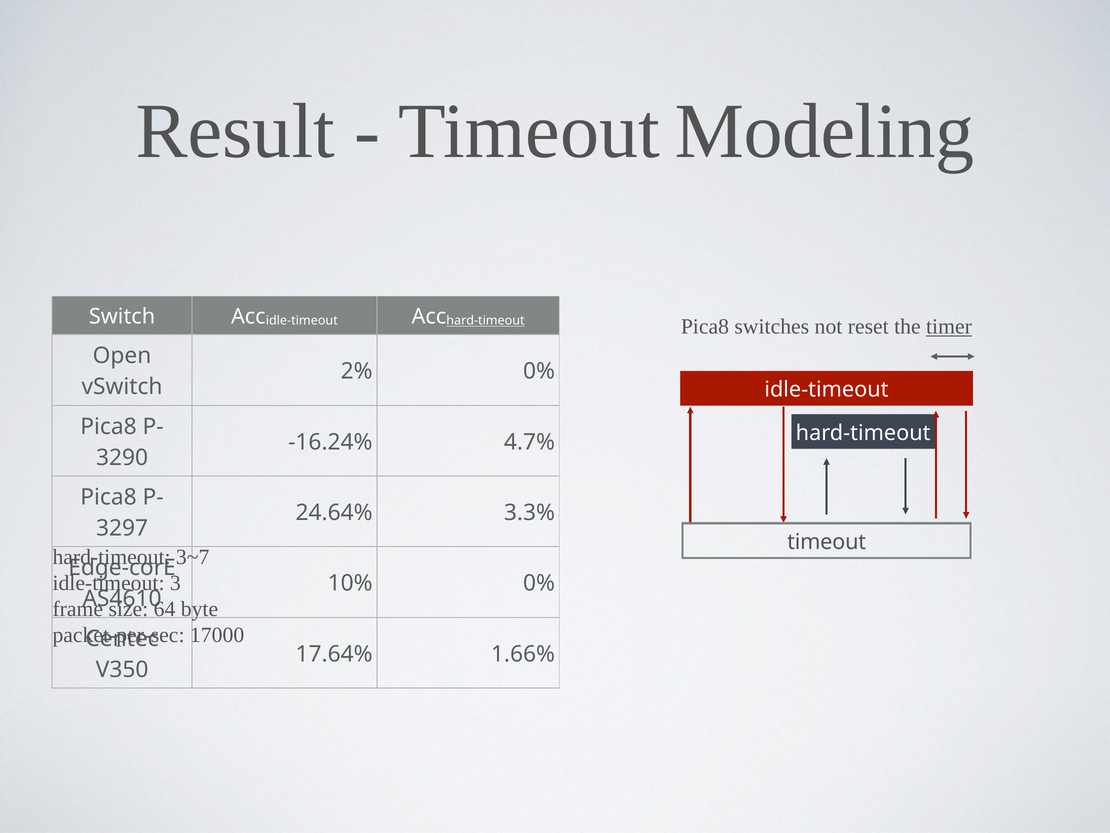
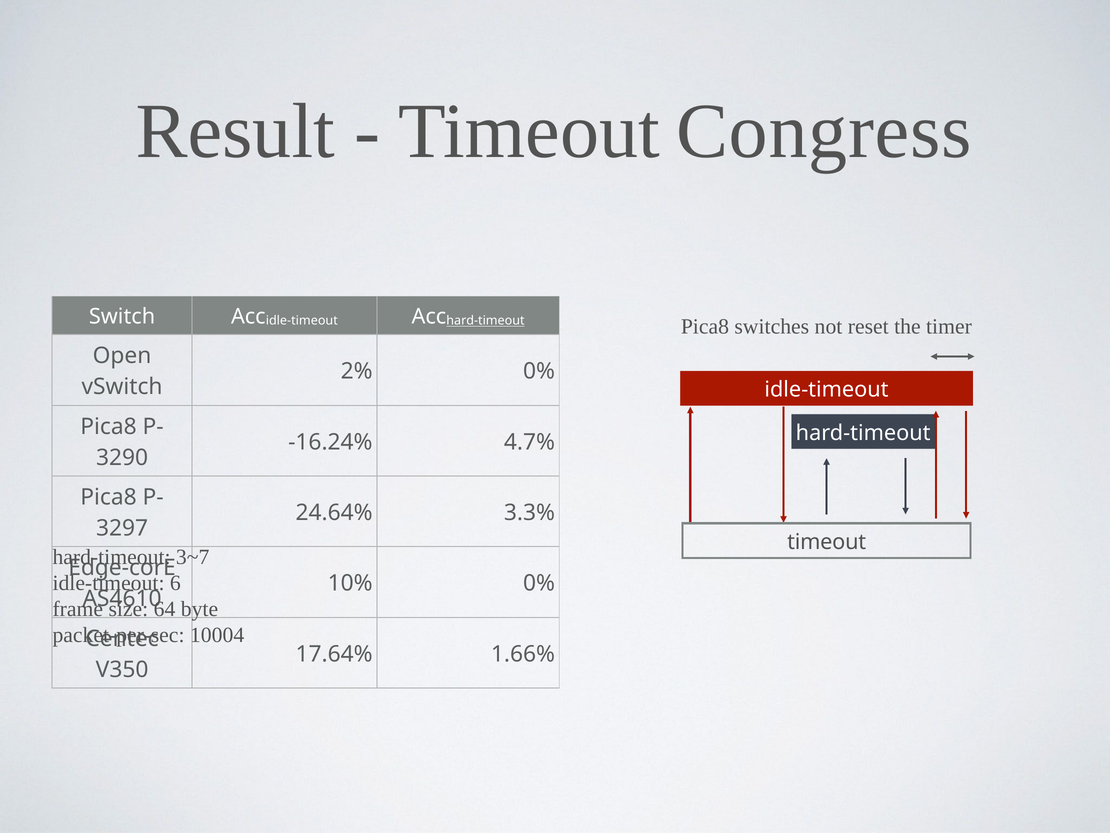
Modeling: Modeling -> Congress
timer underline: present -> none
3: 3 -> 6
17000: 17000 -> 10004
